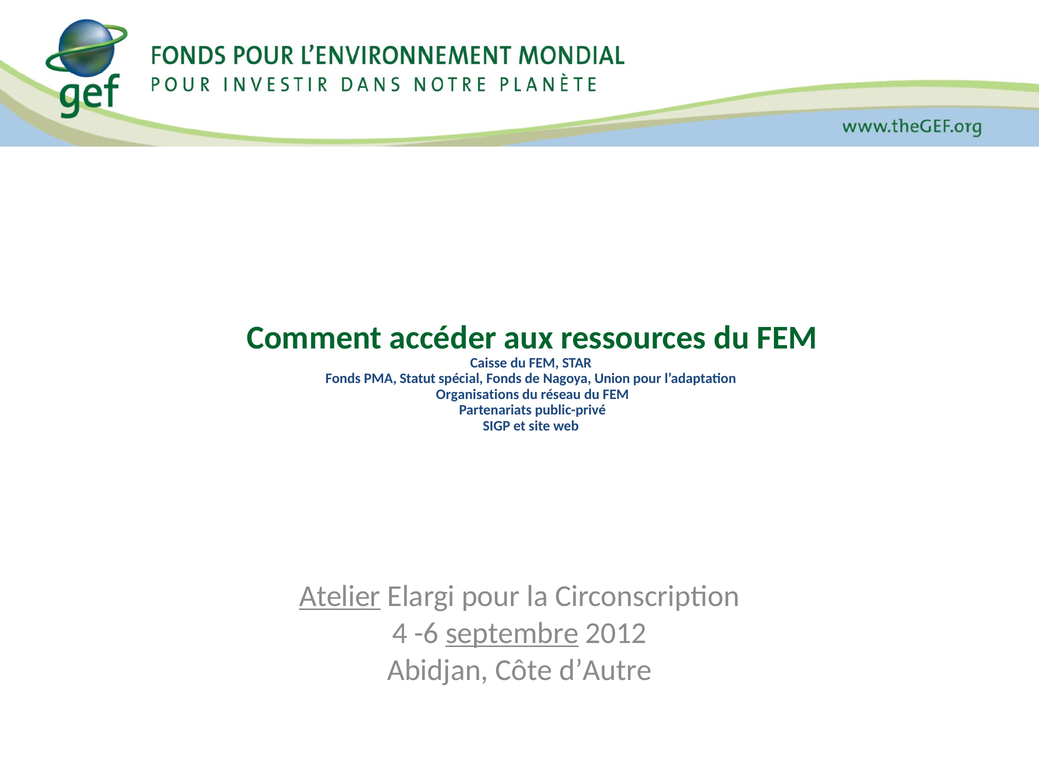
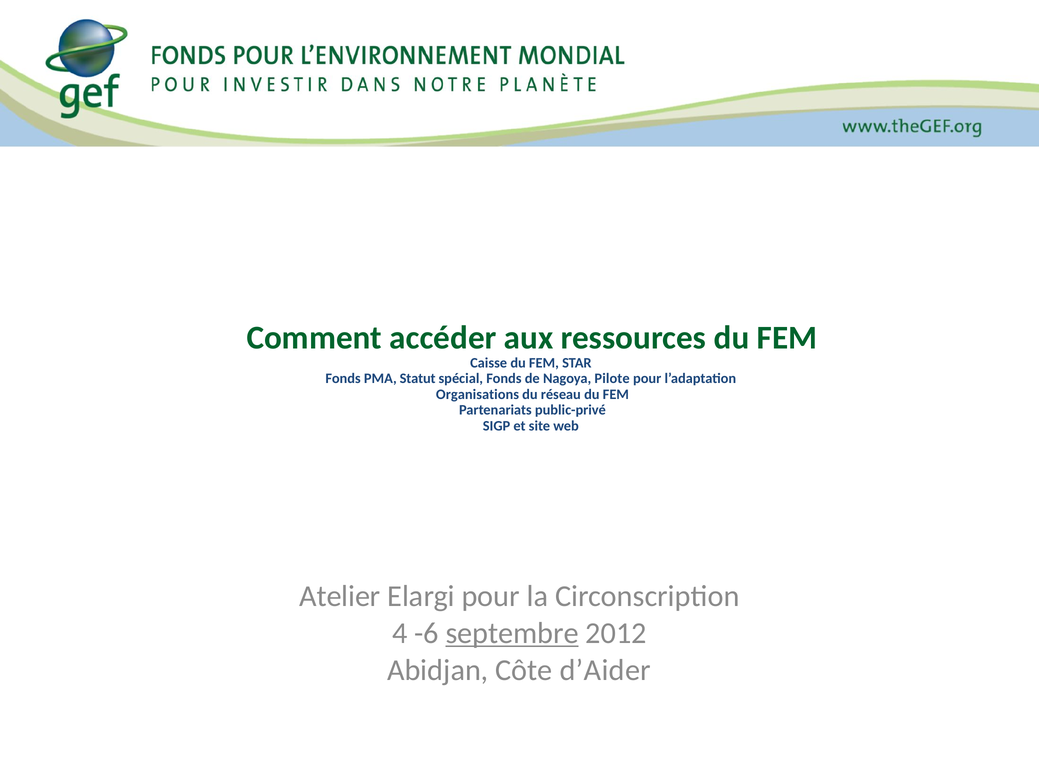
Union: Union -> Pilote
Atelier underline: present -> none
d’Autre: d’Autre -> d’Aider
